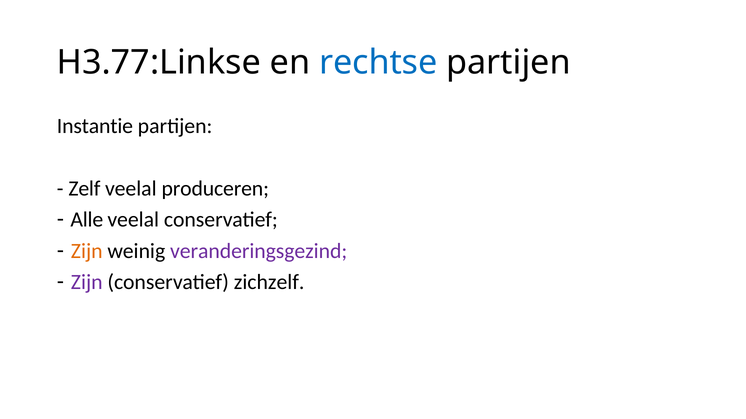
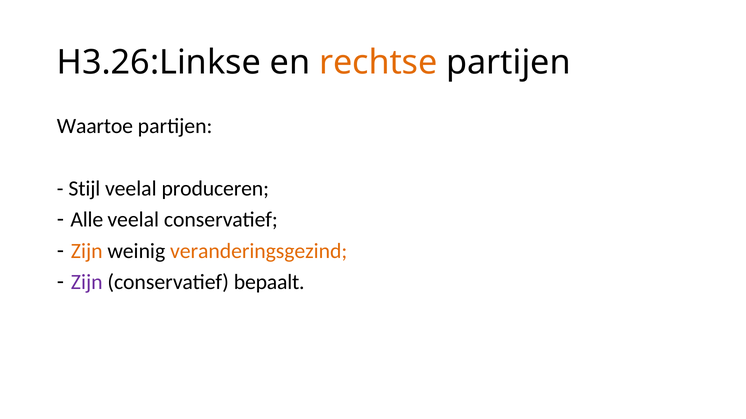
H3.77:Linkse: H3.77:Linkse -> H3.26:Linkse
rechtse colour: blue -> orange
Instantie: Instantie -> Waartoe
Zelf: Zelf -> Stijl
veranderingsgezind colour: purple -> orange
zichzelf: zichzelf -> bepaalt
